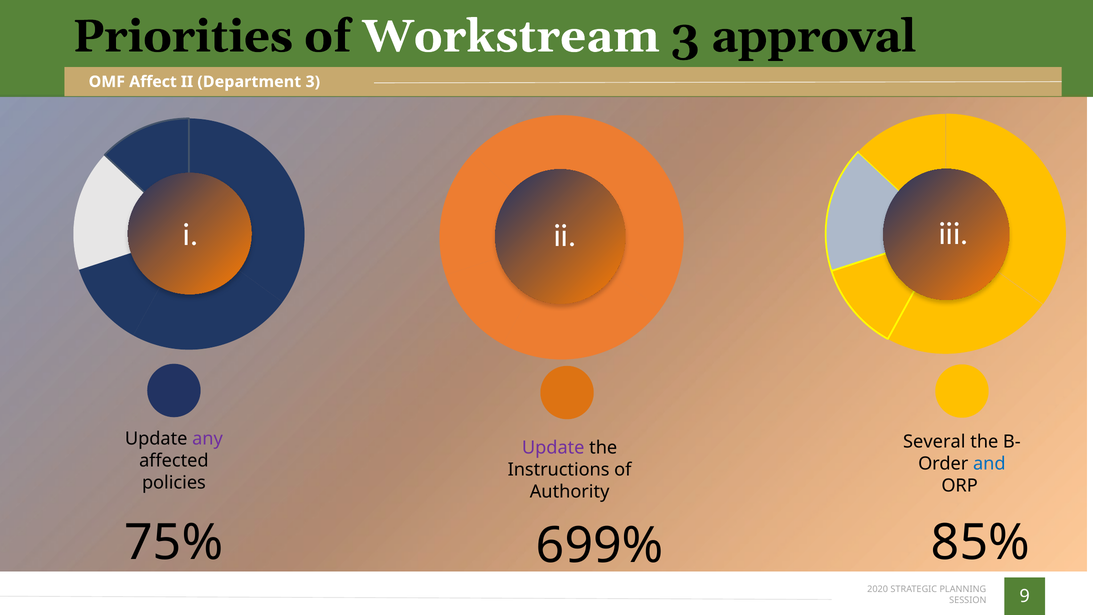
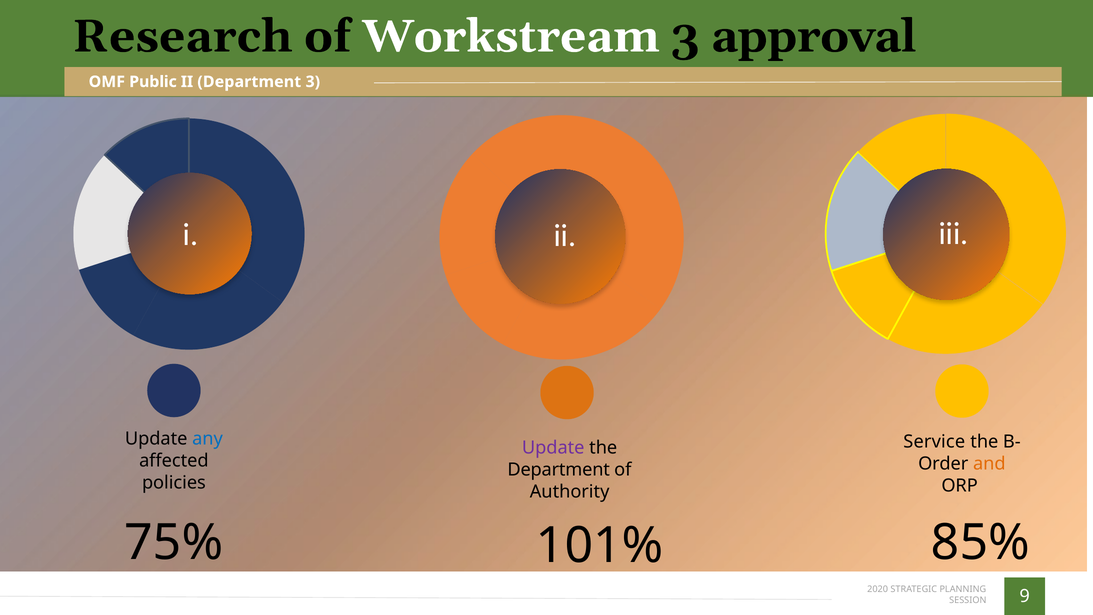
Priorities: Priorities -> Research
Affect: Affect -> Public
any colour: purple -> blue
Several: Several -> Service
and colour: blue -> orange
Instructions at (559, 470): Instructions -> Department
699%: 699% -> 101%
